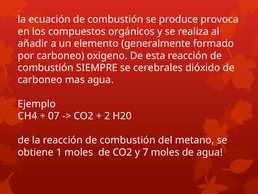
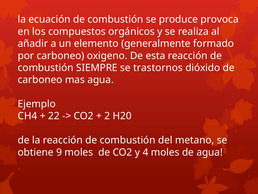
cerebrales: cerebrales -> trastornos
07: 07 -> 22
1: 1 -> 9
7: 7 -> 4
